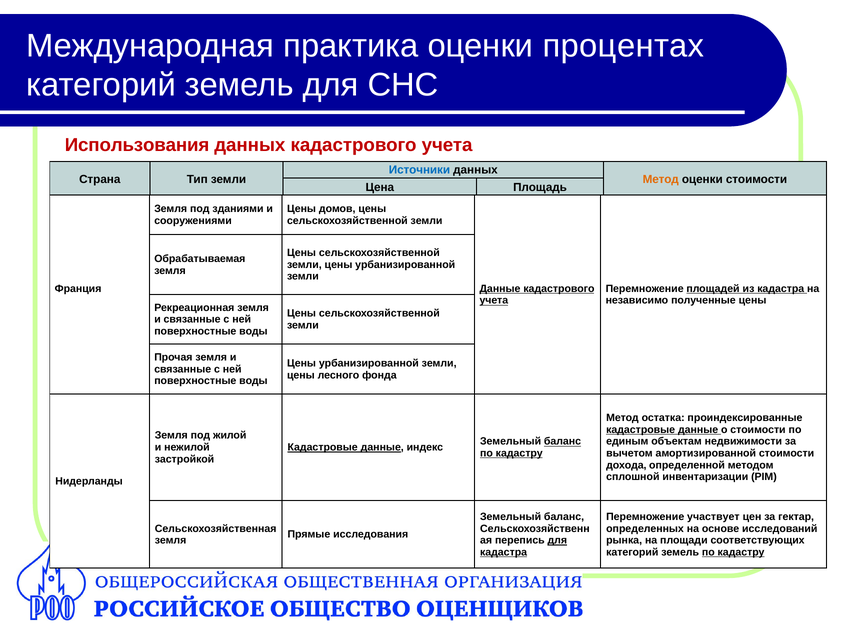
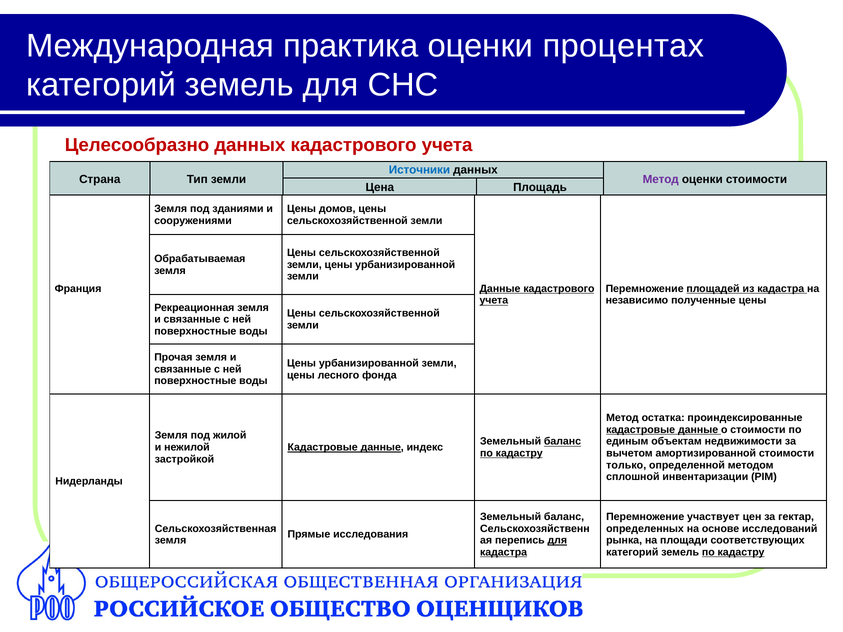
Использования: Использования -> Целесообразно
Метод at (661, 179) colour: orange -> purple
дохода: дохода -> только
